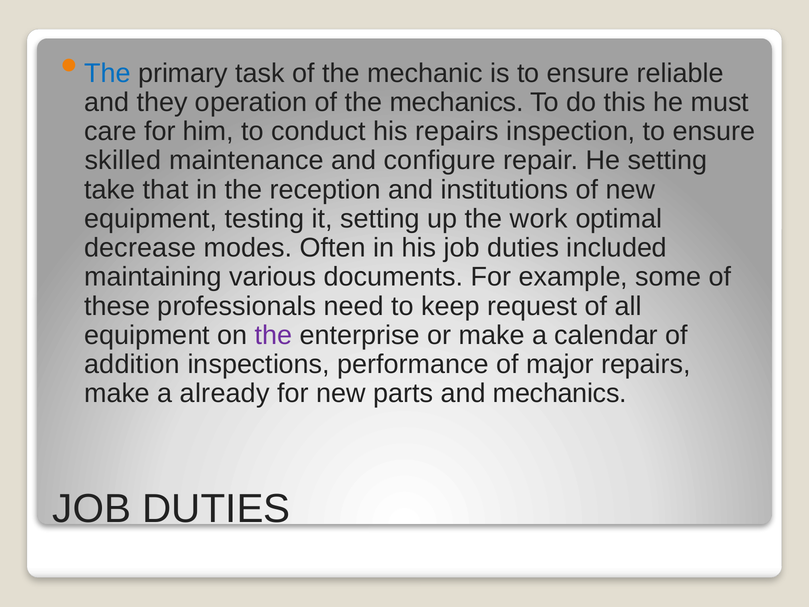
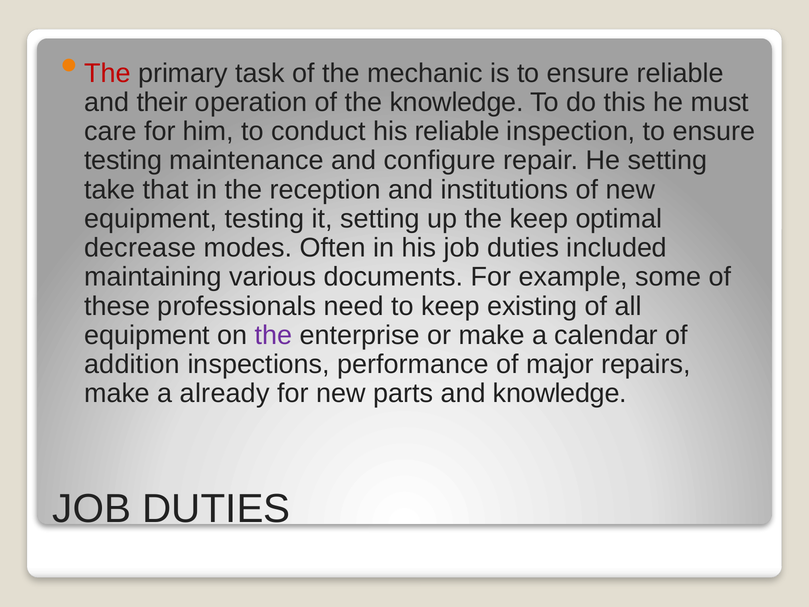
The at (107, 73) colour: blue -> red
they: they -> their
the mechanics: mechanics -> knowledge
his repairs: repairs -> reliable
skilled at (123, 160): skilled -> testing
the work: work -> keep
request: request -> existing
and mechanics: mechanics -> knowledge
